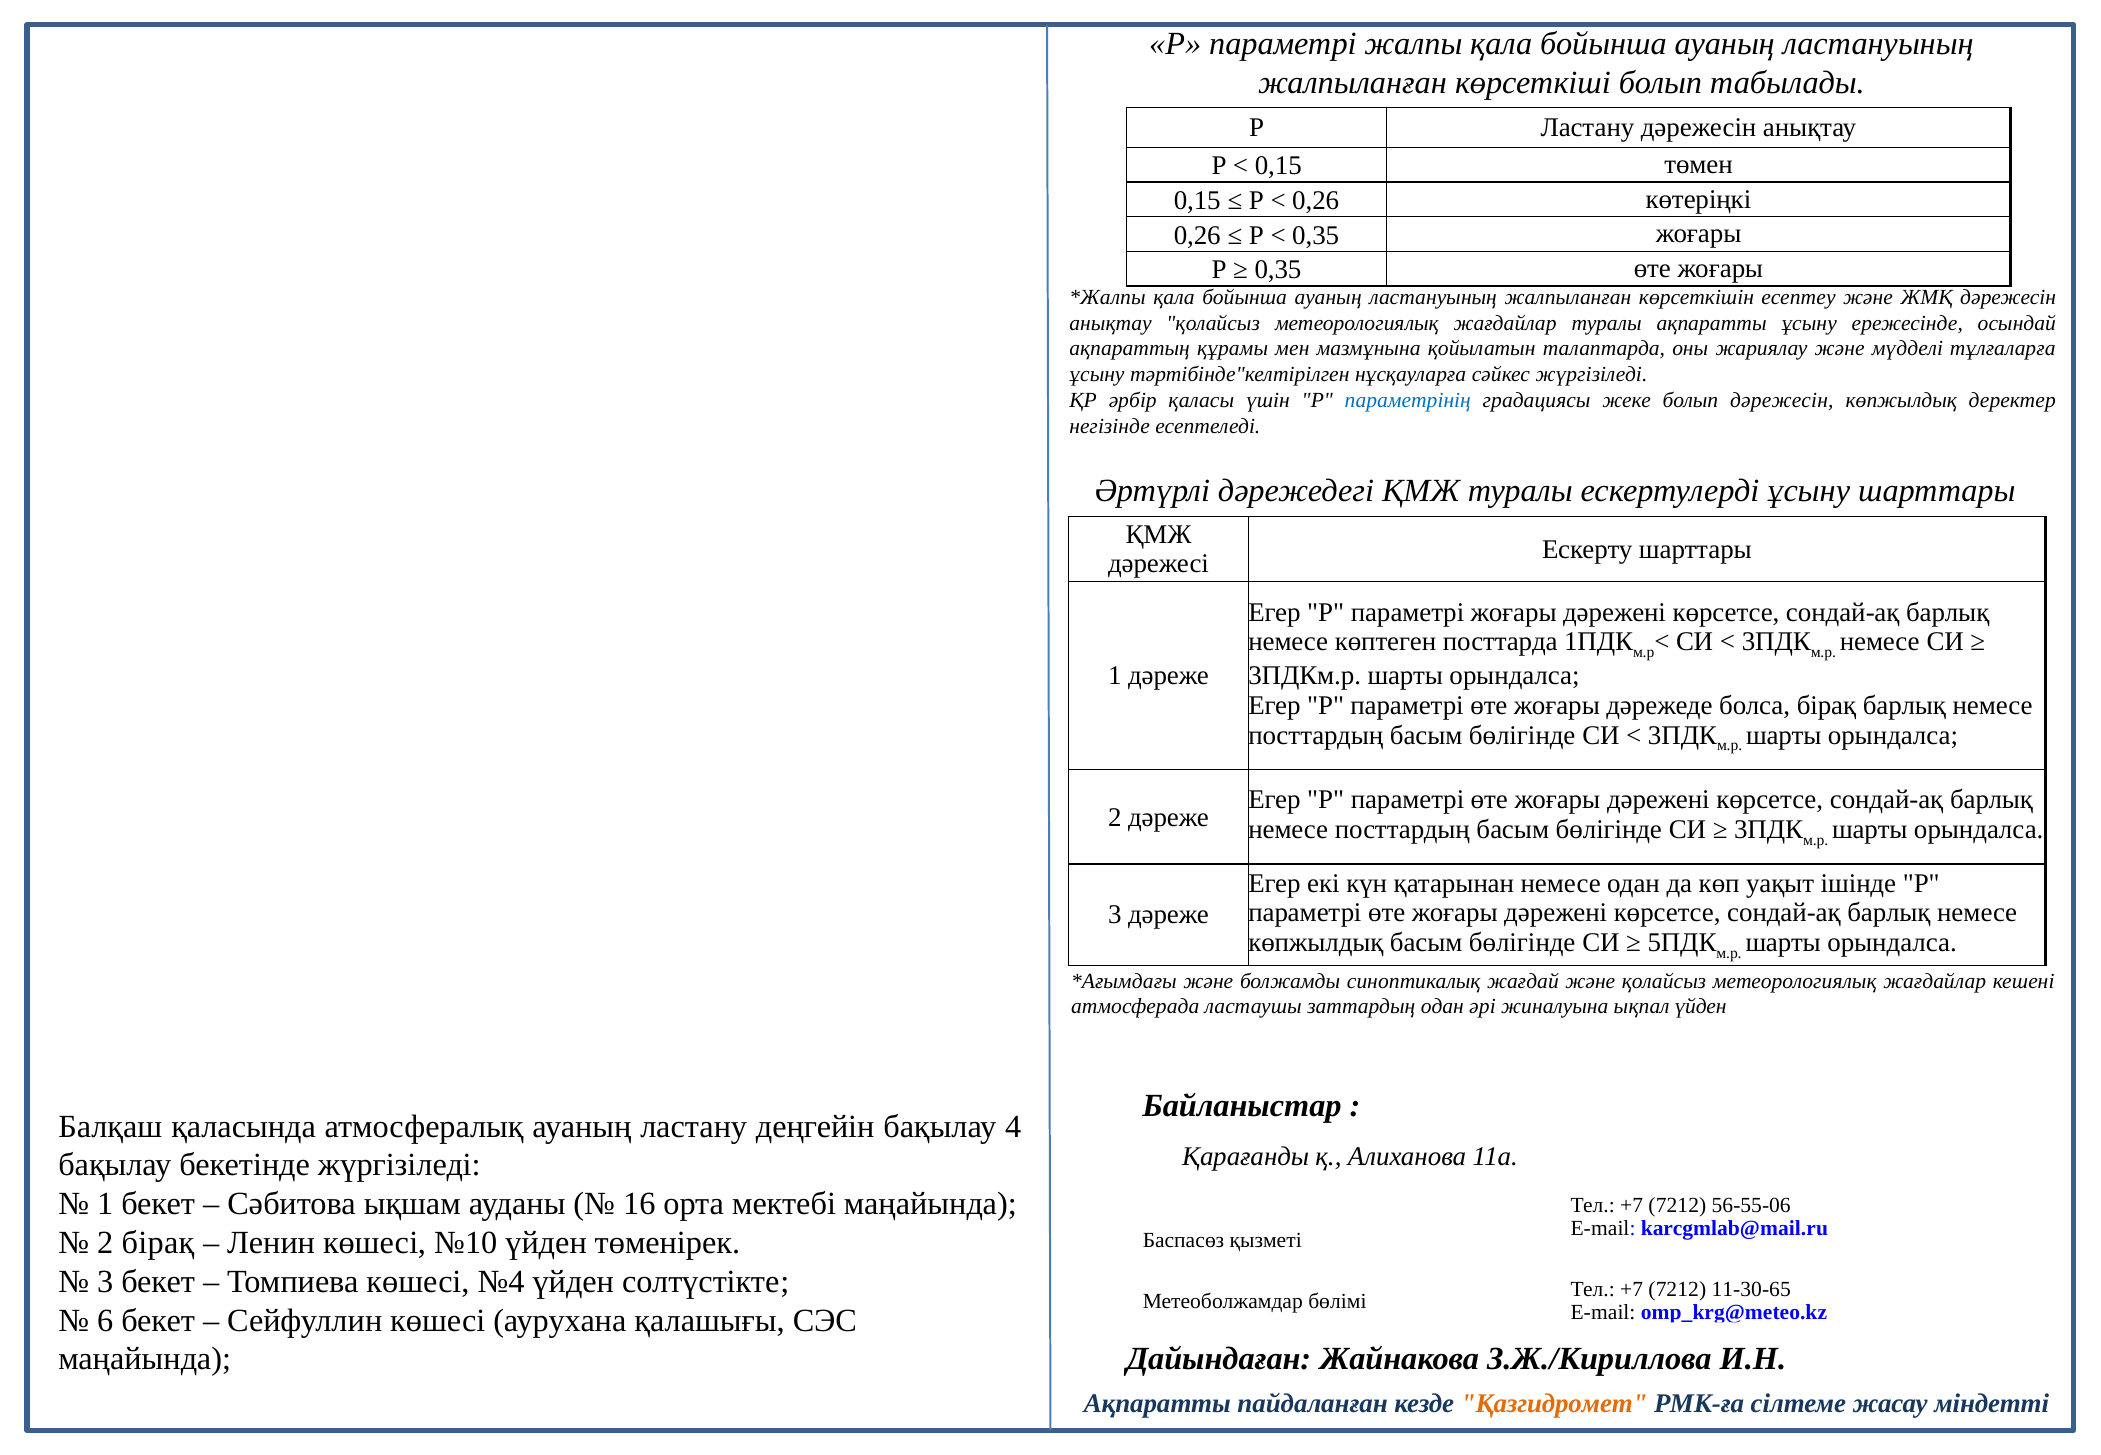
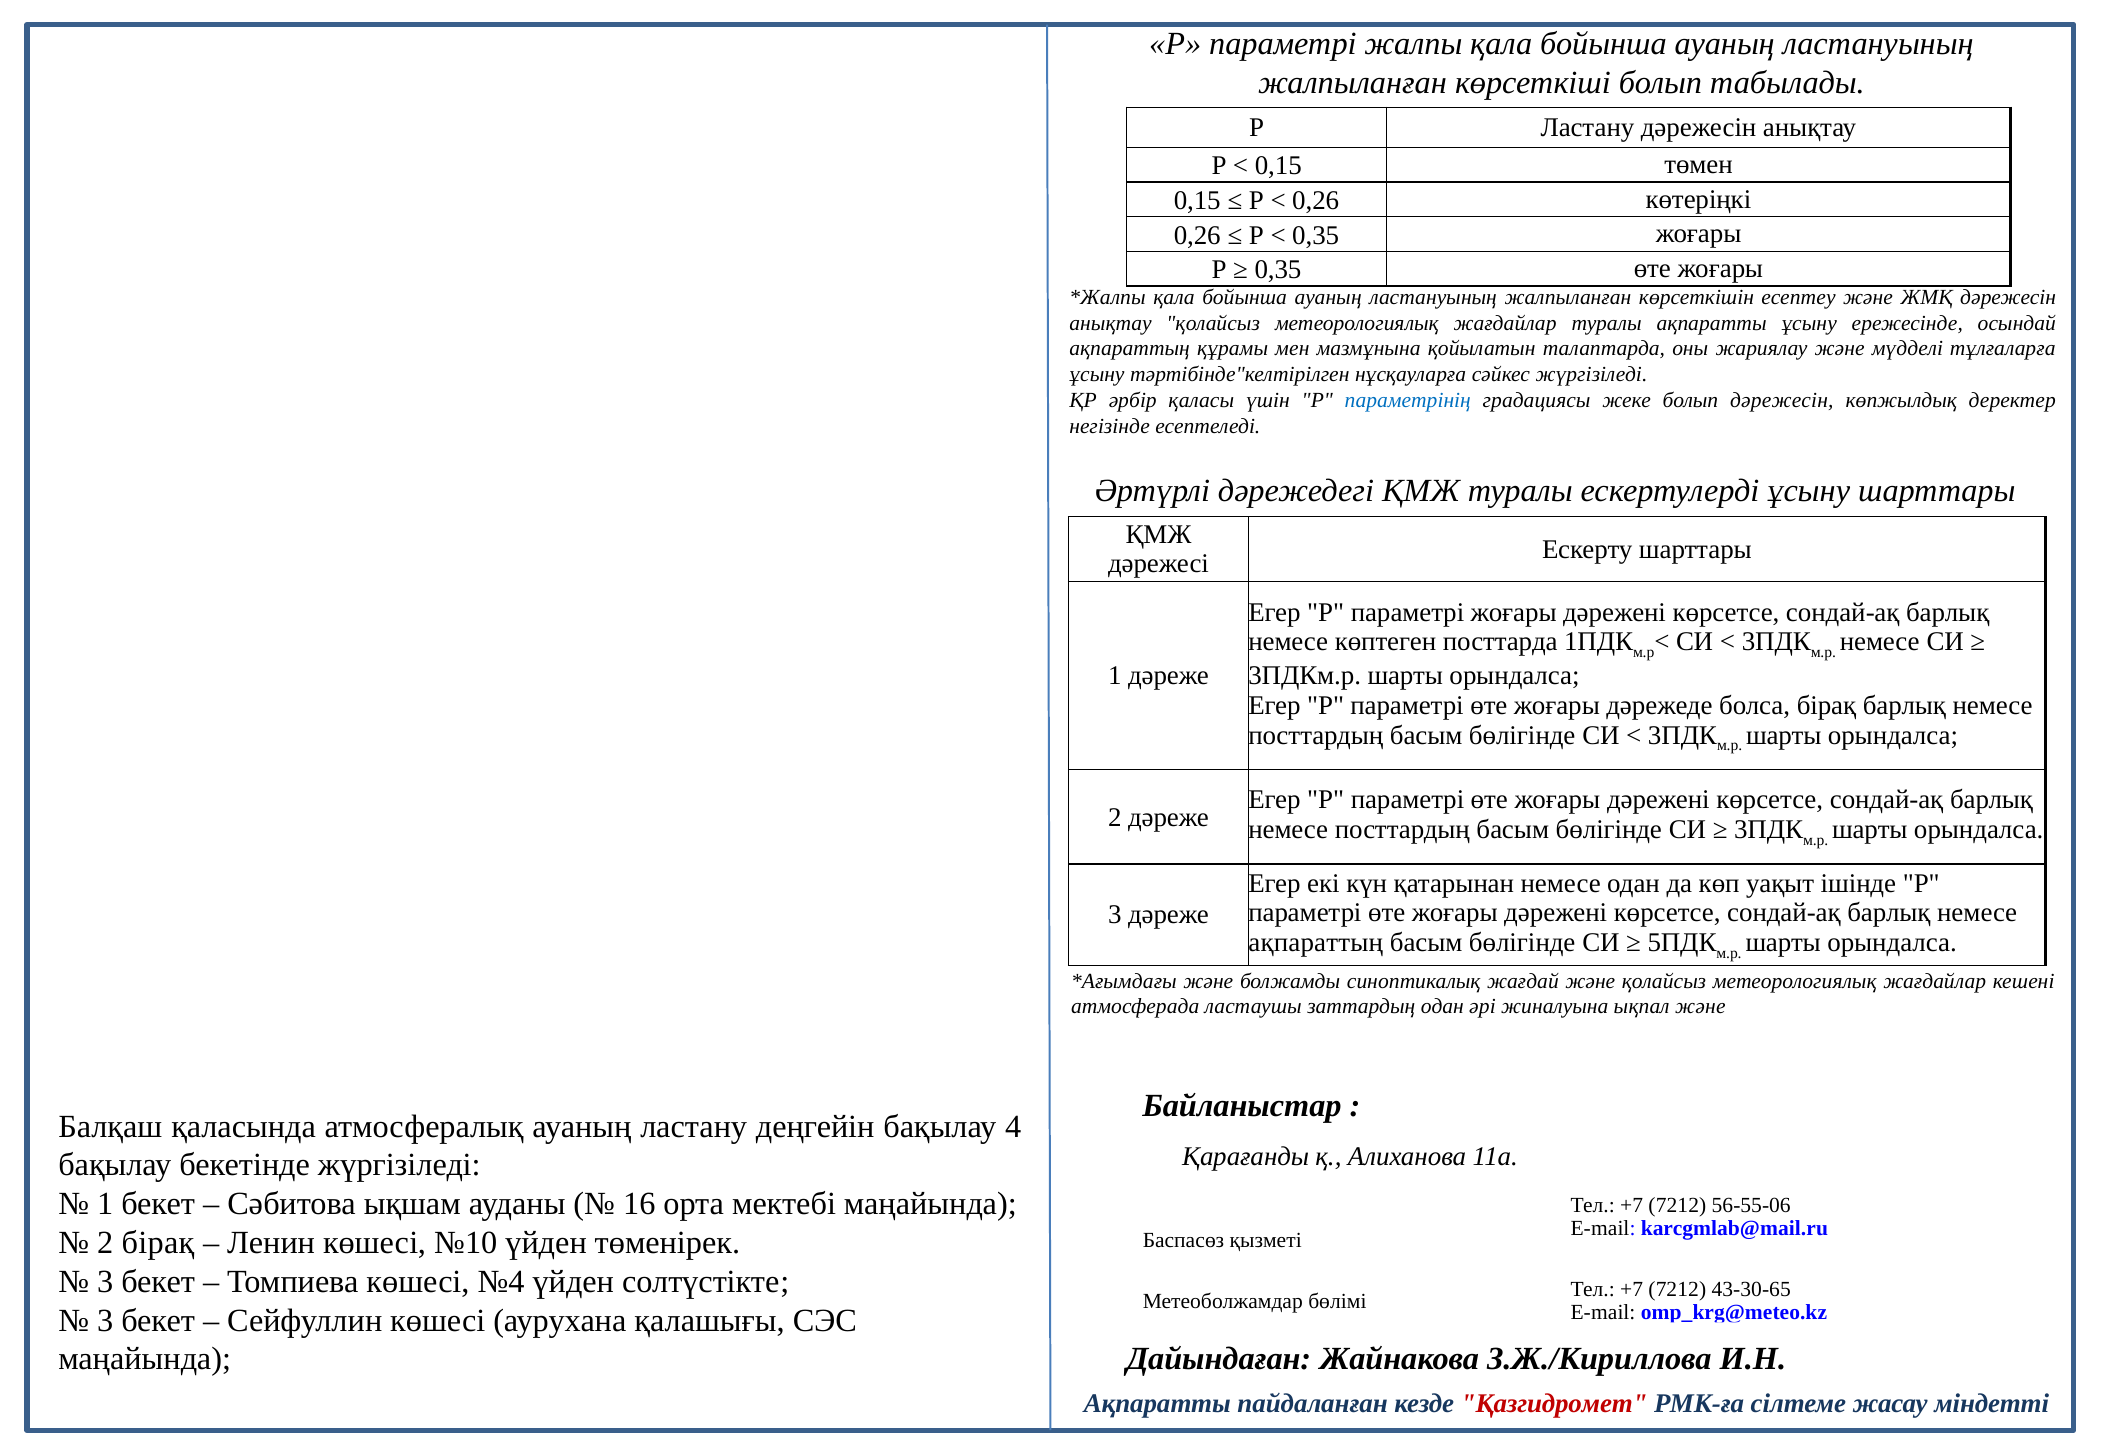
көпжылдық at (1316, 942): көпжылдық -> ақпараттың
ықпал үйден: үйден -> және
11-30-65: 11-30-65 -> 43-30-65
6 at (105, 1320): 6 -> 3
Қазгидромет colour: orange -> red
